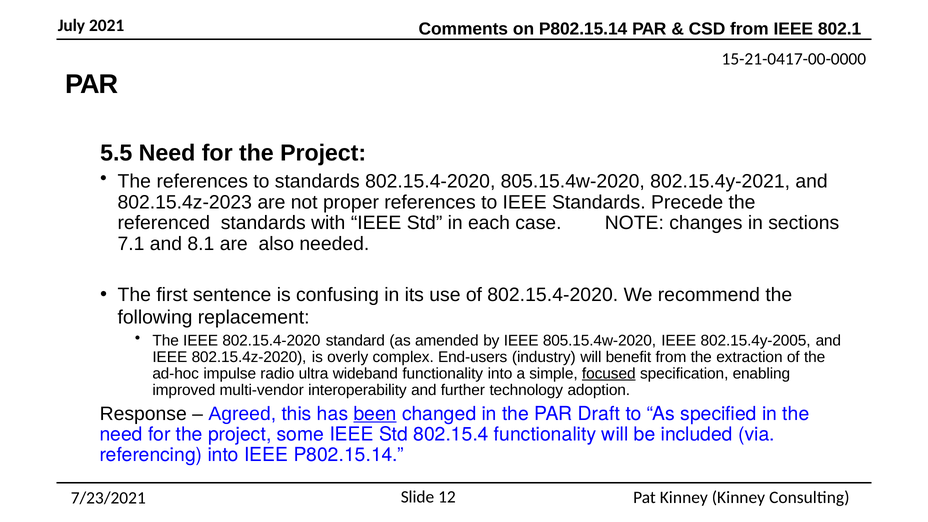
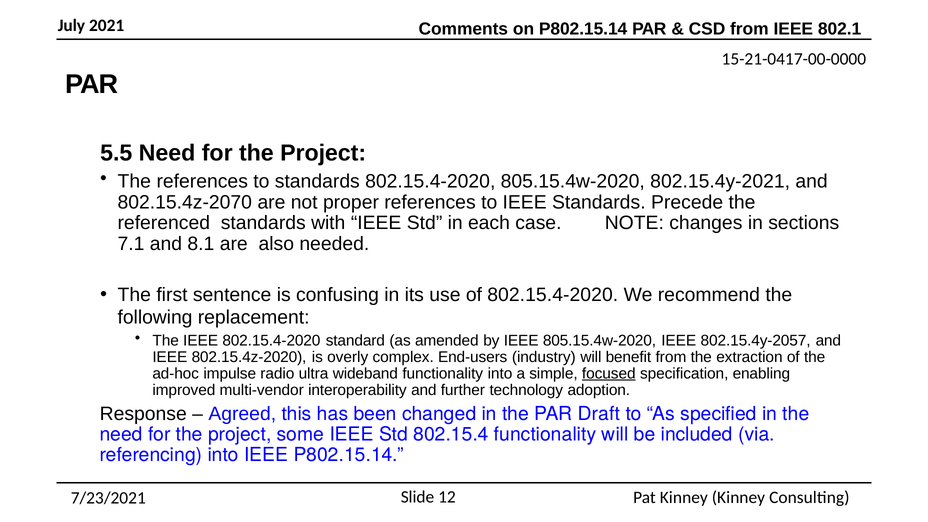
802.15.4z-2023: 802.15.4z-2023 -> 802.15.4z-2070
802.15.4y-2005: 802.15.4y-2005 -> 802.15.4y-2057
been underline: present -> none
